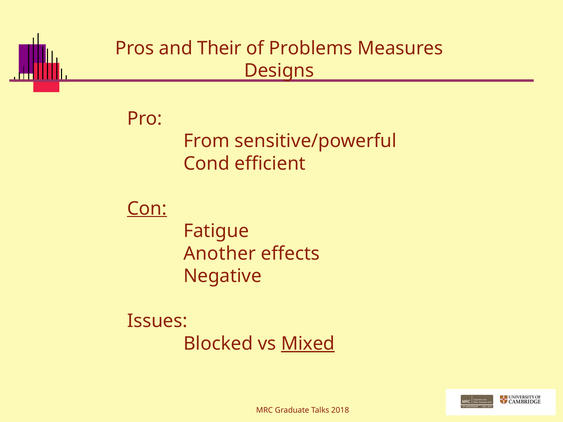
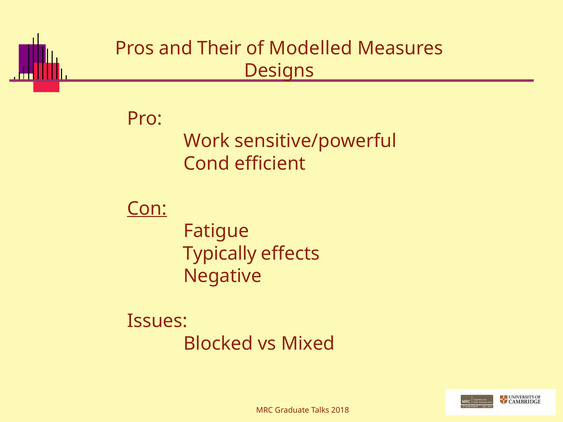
Problems: Problems -> Modelled
From: From -> Work
Another: Another -> Typically
Mixed underline: present -> none
